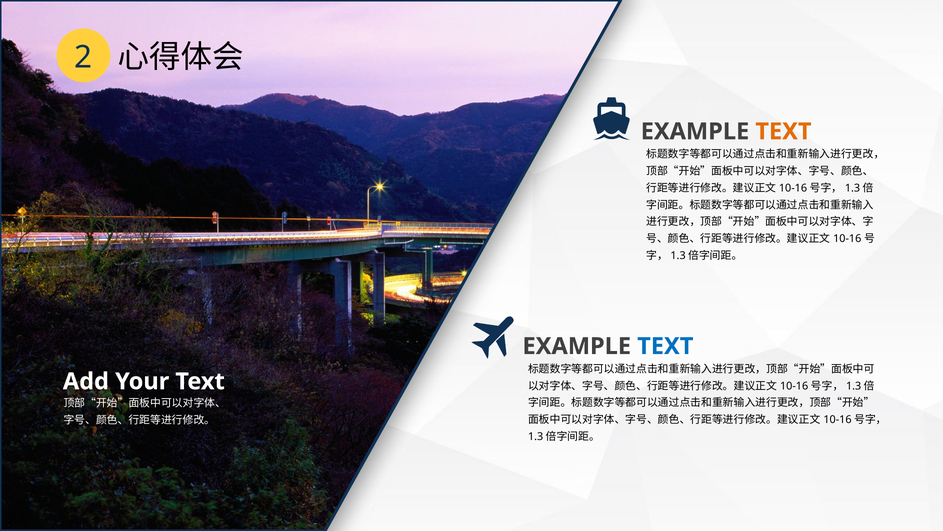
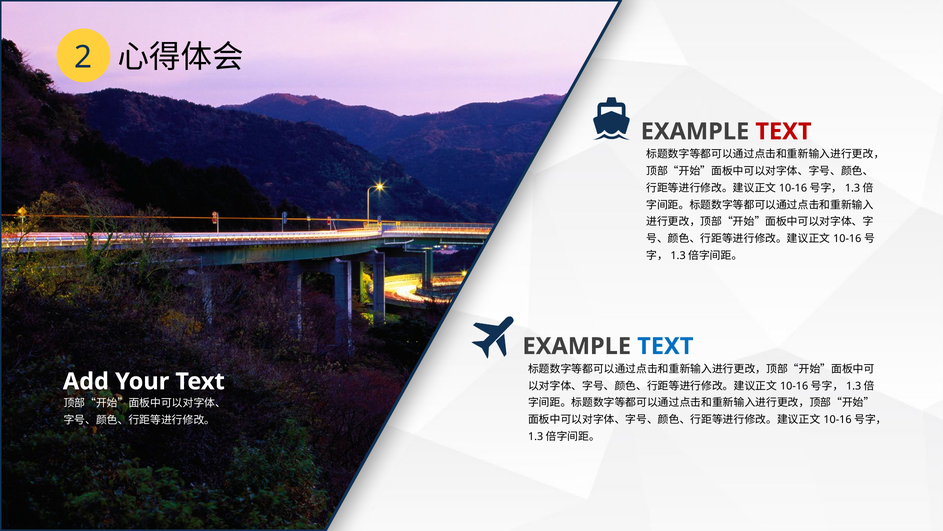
TEXT at (783, 131) colour: orange -> red
